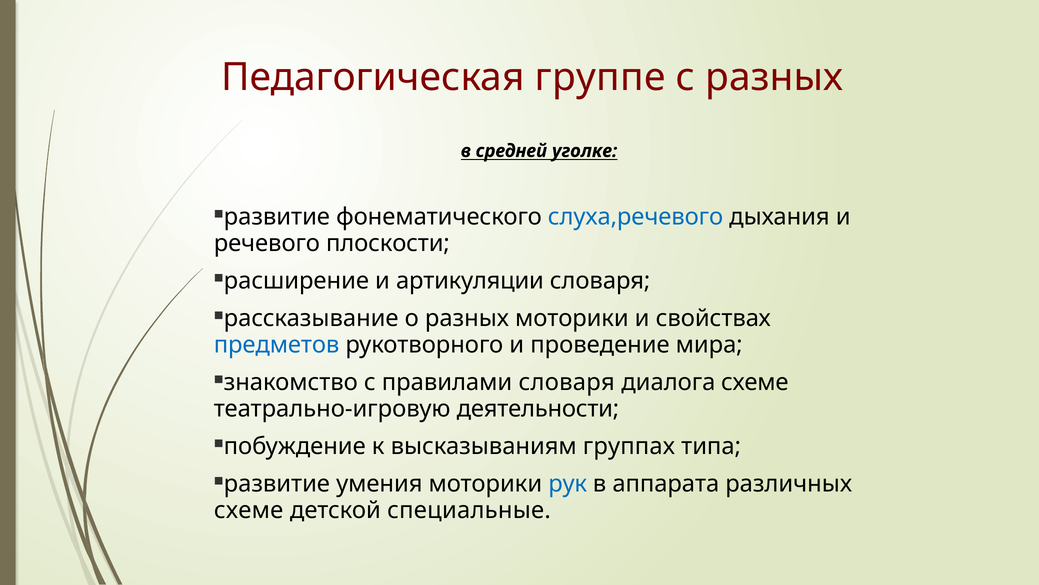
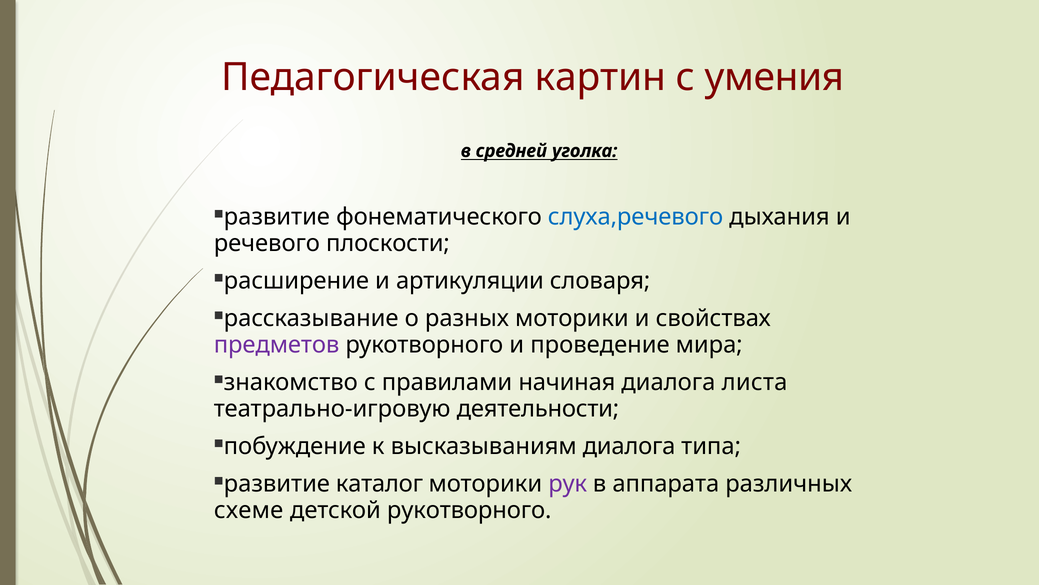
группе: группе -> картин
с разных: разных -> умения
уголке: уголке -> уголка
предметов colour: blue -> purple
правилами словаря: словаря -> начиная
диалога схеме: схеме -> листа
высказываниям группах: группах -> диалога
умения: умения -> каталог
рук colour: blue -> purple
детской специальные: специальные -> рукотворного
